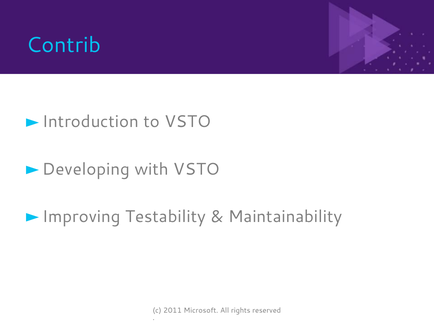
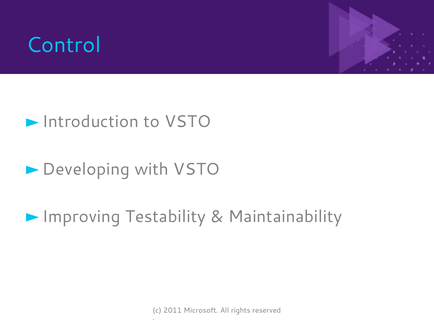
Contrib: Contrib -> Control
